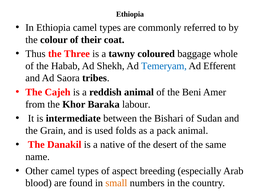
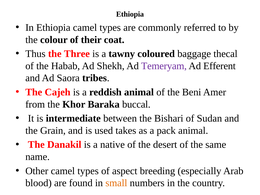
whole: whole -> thecal
Temeryam colour: blue -> purple
labour: labour -> buccal
folds: folds -> takes
